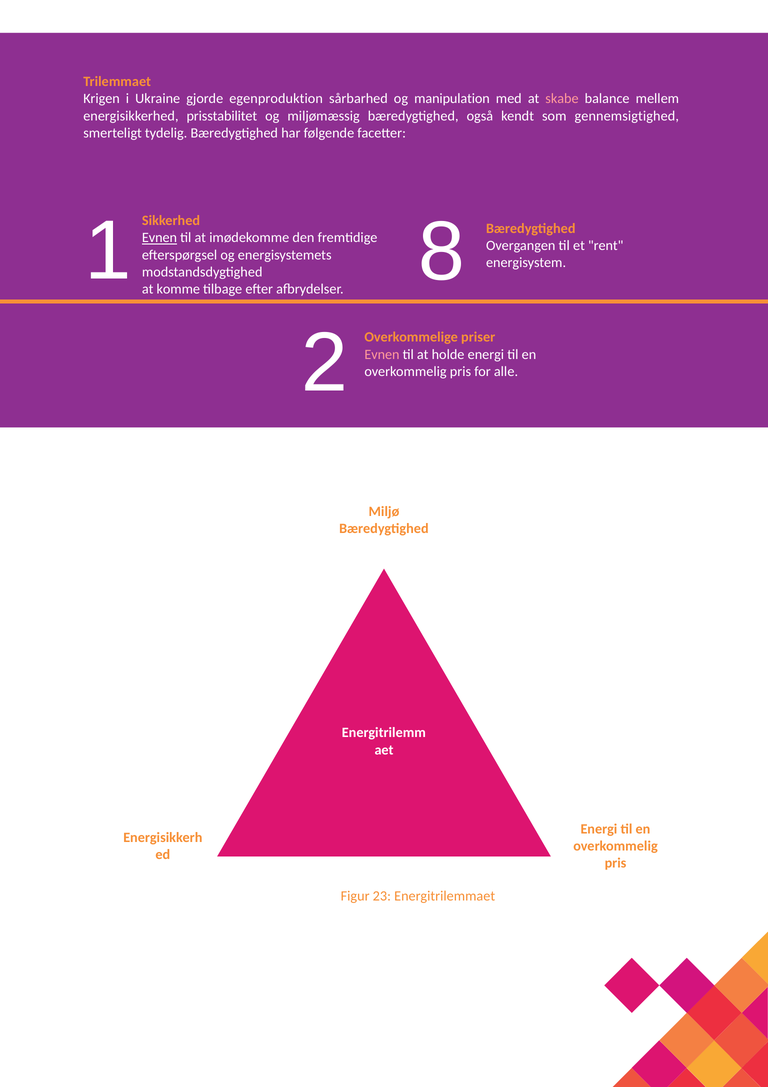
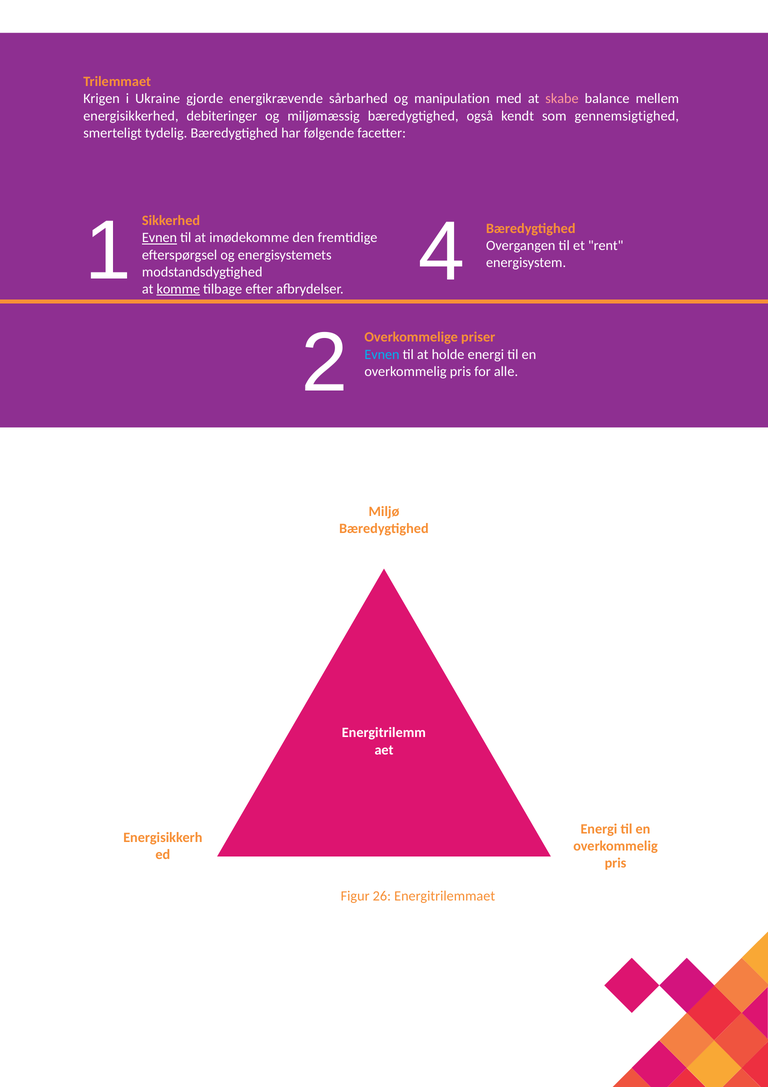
egenproduktion: egenproduktion -> energikrævende
prisstabilitet: prisstabilitet -> debiteringer
8: 8 -> 4
komme underline: none -> present
Evnen at (382, 354) colour: pink -> light blue
23: 23 -> 26
